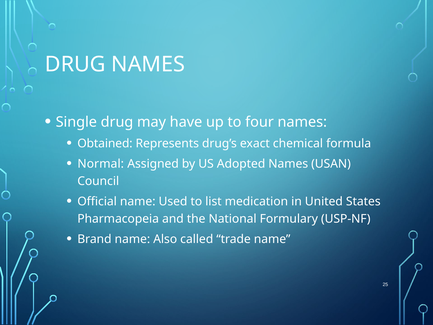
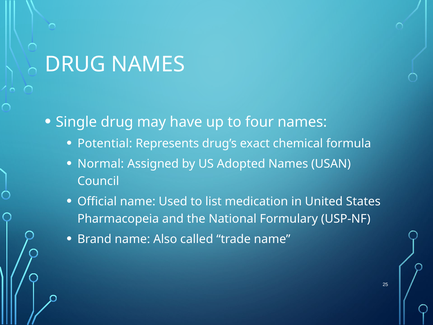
Obtained: Obtained -> Potential
